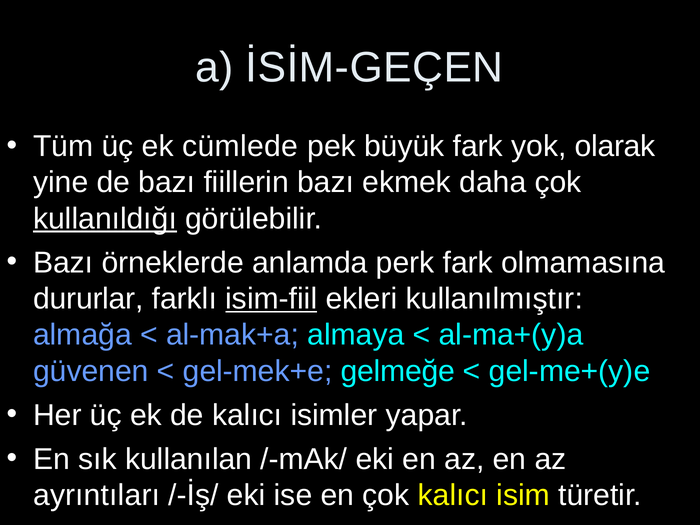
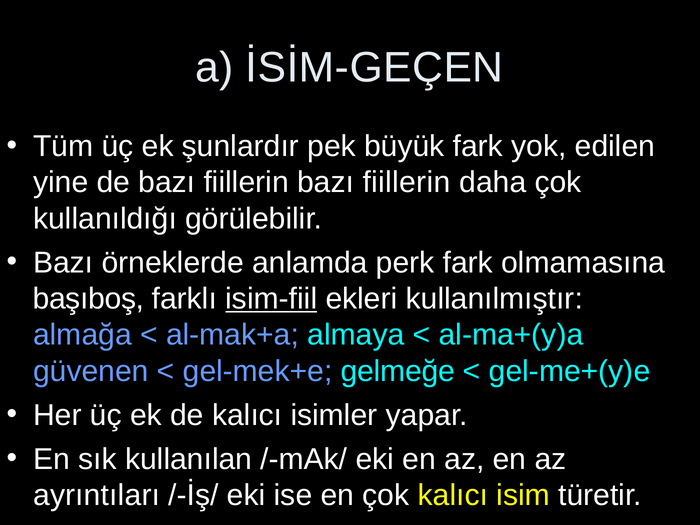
cümlede: cümlede -> şunlardır
olarak: olarak -> edilen
fiillerin bazı ekmek: ekmek -> fiillerin
kullanıldığı underline: present -> none
dururlar: dururlar -> başıboş
